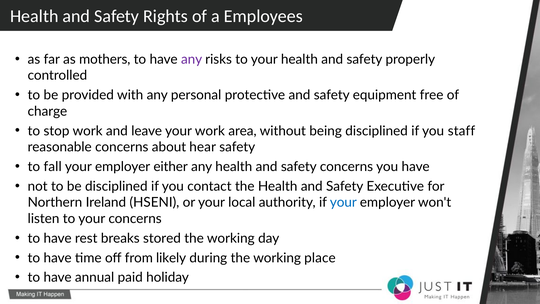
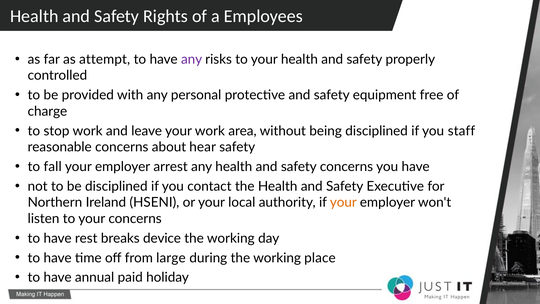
mothers: mothers -> attempt
either: either -> arrest
your at (343, 202) colour: blue -> orange
stored: stored -> device
likely: likely -> large
